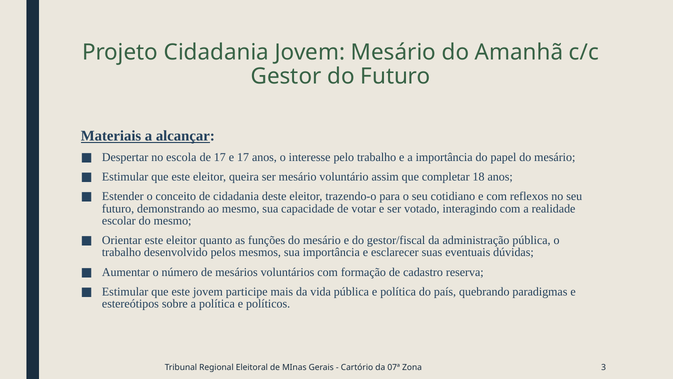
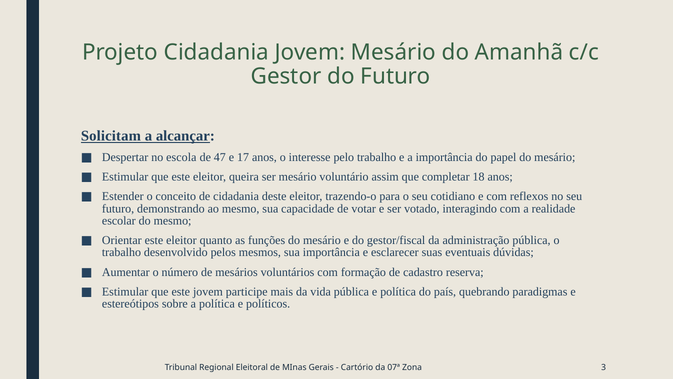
Materiais: Materiais -> Solicitam
de 17: 17 -> 47
